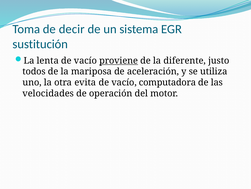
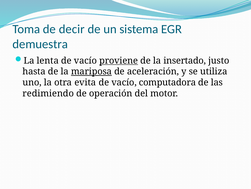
sustitución: sustitución -> demuestra
diferente: diferente -> insertado
todos: todos -> hasta
mariposa underline: none -> present
velocidades: velocidades -> redimiendo
